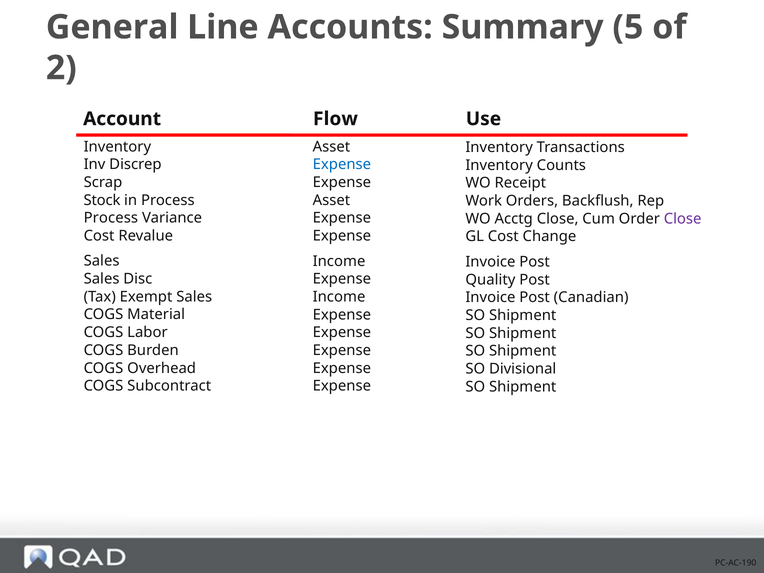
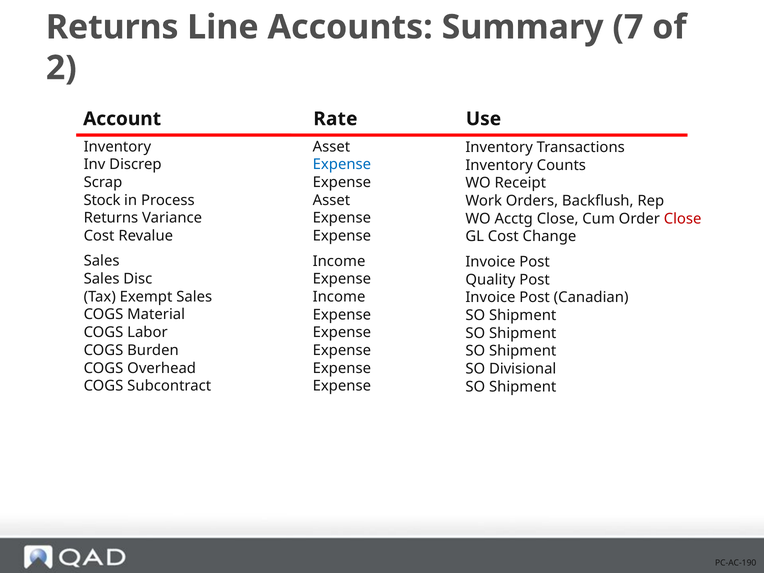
General at (112, 27): General -> Returns
5: 5 -> 7
Flow: Flow -> Rate
Process at (111, 218): Process -> Returns
Close at (683, 219) colour: purple -> red
